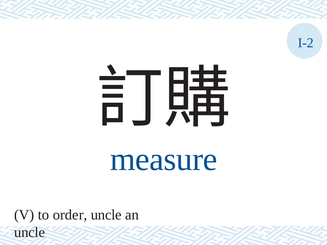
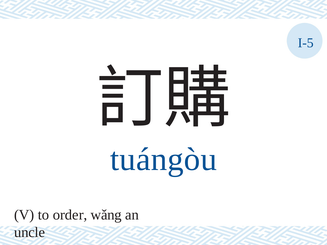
I-2: I-2 -> I-5
measure: measure -> tuángòu
order uncle: uncle -> wǎng
